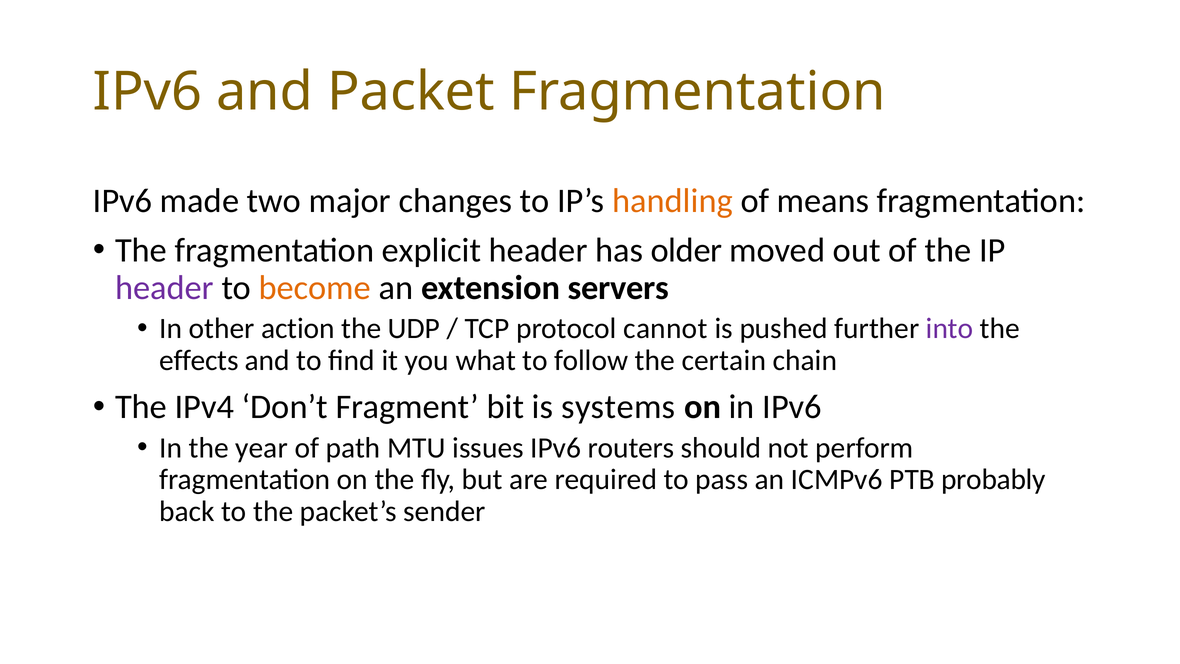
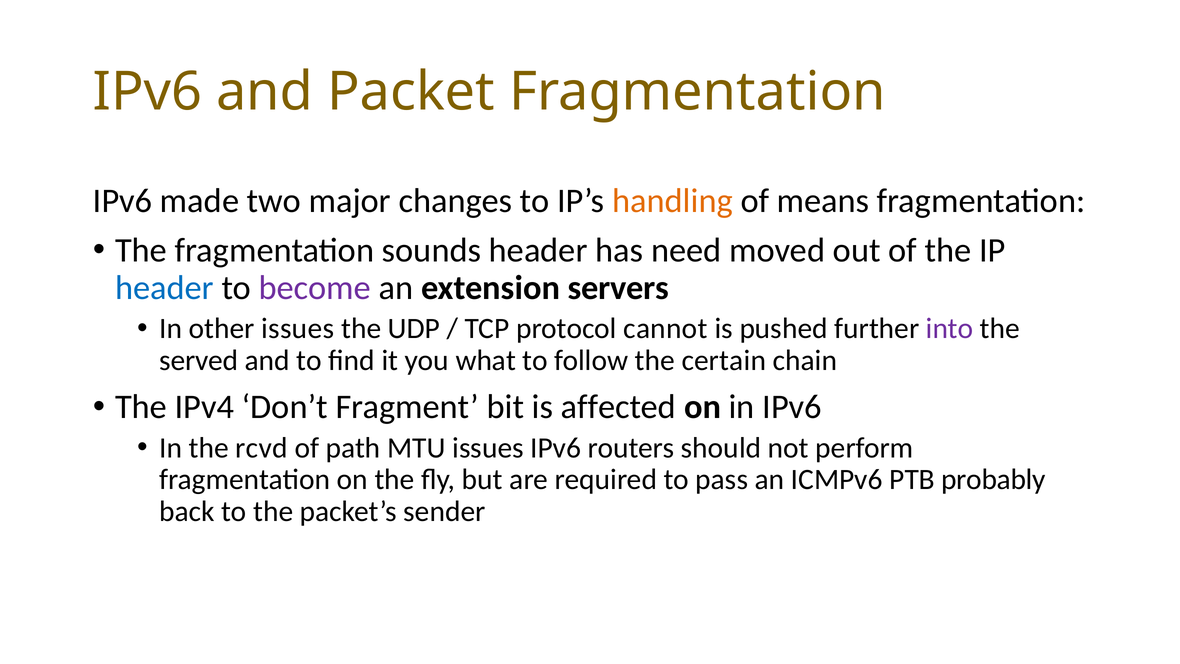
explicit: explicit -> sounds
older: older -> need
header at (164, 288) colour: purple -> blue
become colour: orange -> purple
other action: action -> issues
effects: effects -> served
systems: systems -> affected
year: year -> rcvd
